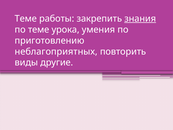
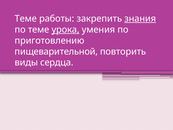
урока underline: none -> present
неблагоприятных: неблагоприятных -> пищеварительной
другие: другие -> сердца
